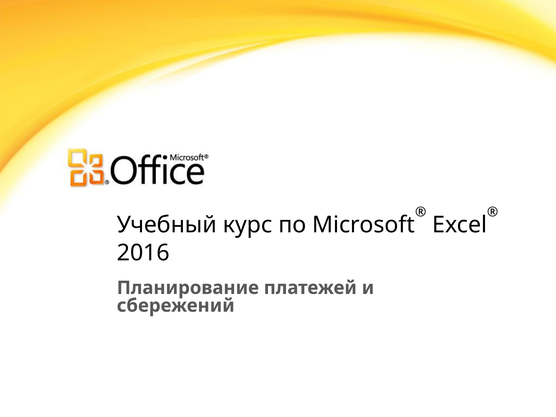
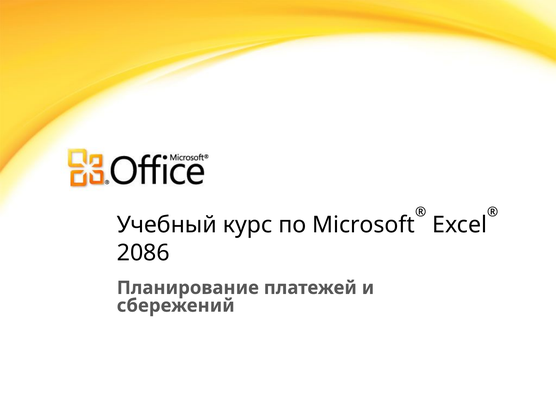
2016: 2016 -> 2086
